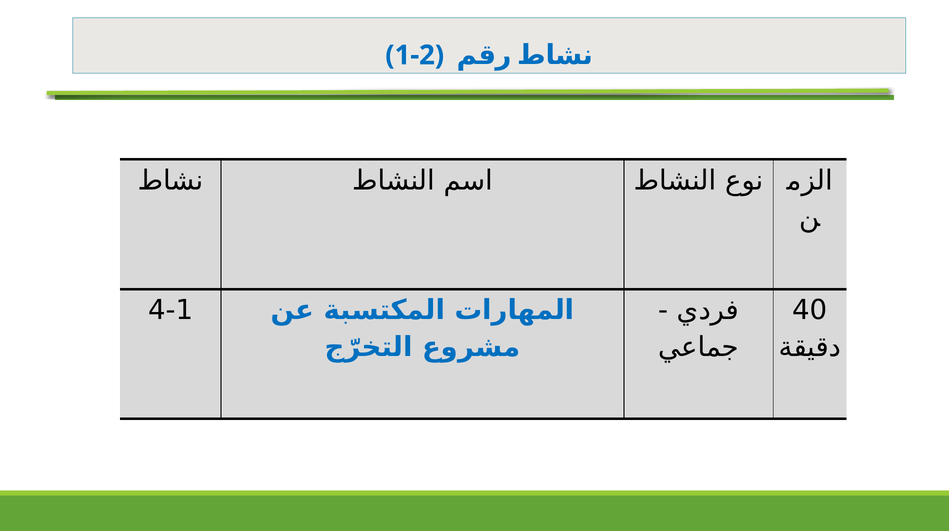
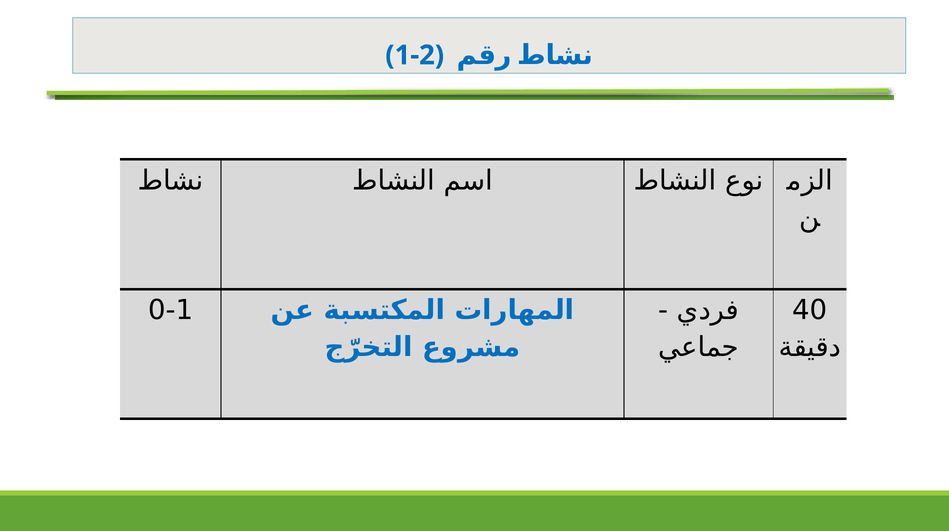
4-1: 4-1 -> 0-1
